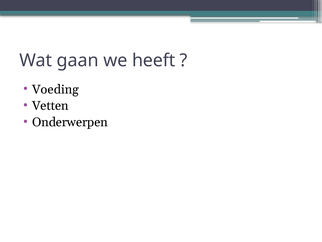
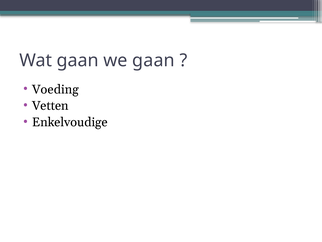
we heeft: heeft -> gaan
Onderwerpen: Onderwerpen -> Enkelvoudige
